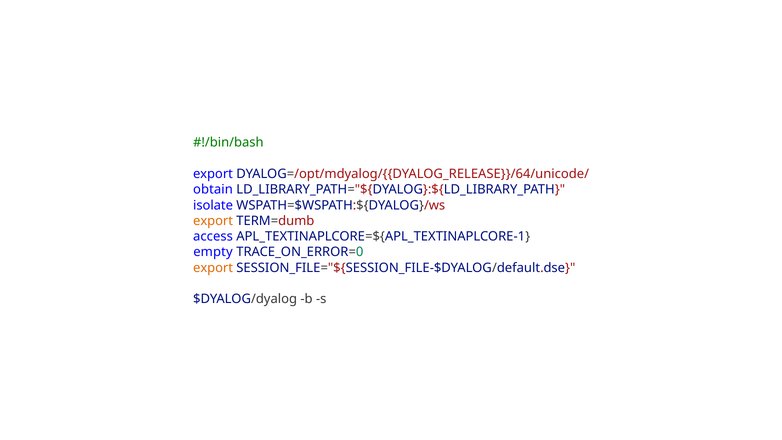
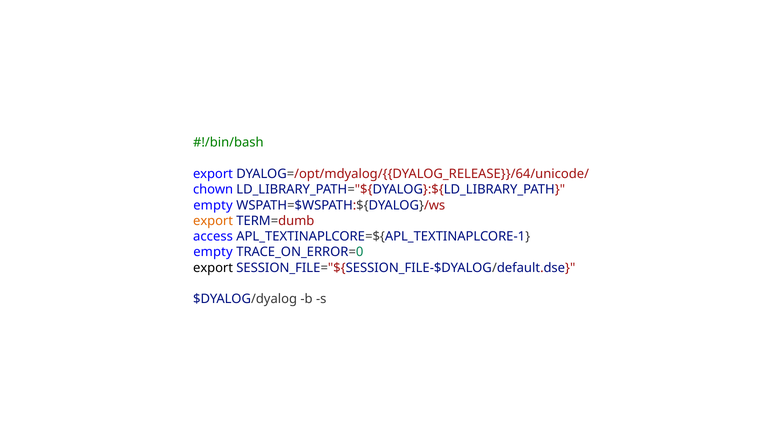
obtain: obtain -> chown
isolate at (213, 205): isolate -> empty
export at (213, 268) colour: orange -> black
